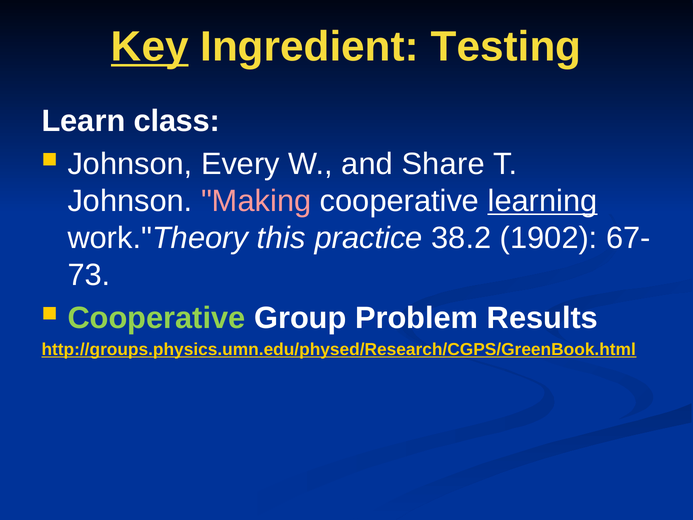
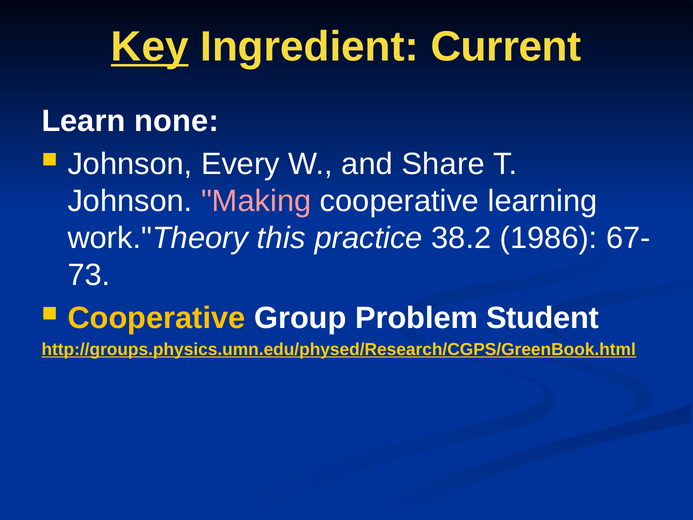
Testing: Testing -> Current
class: class -> none
learning underline: present -> none
1902: 1902 -> 1986
Cooperative at (157, 318) colour: light green -> yellow
Results: Results -> Student
